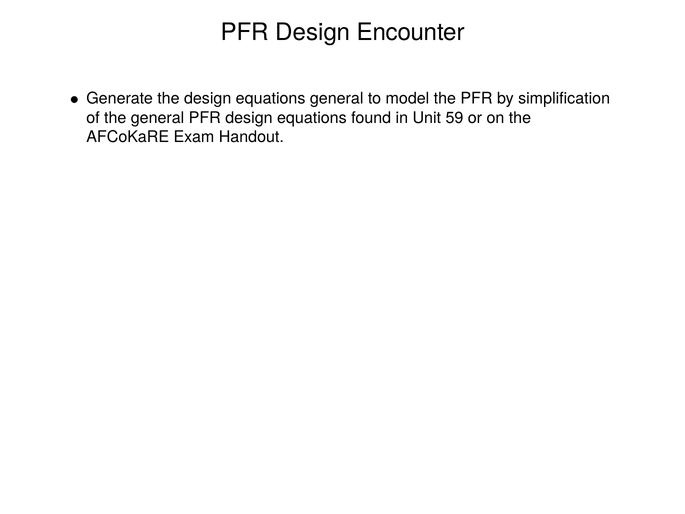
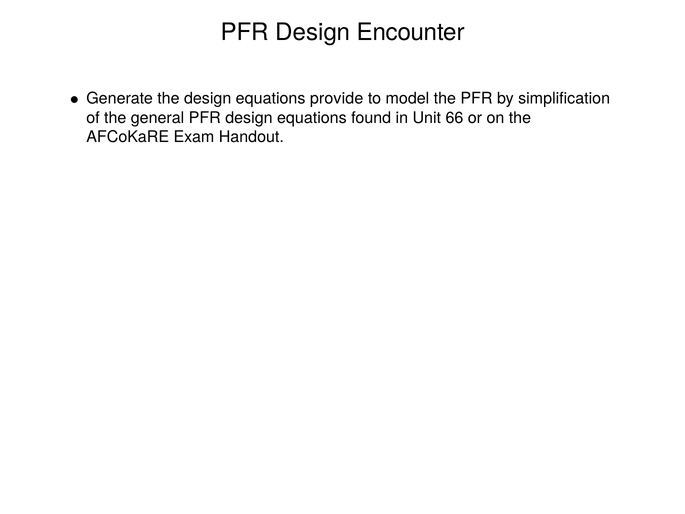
equations general: general -> provide
59: 59 -> 66
